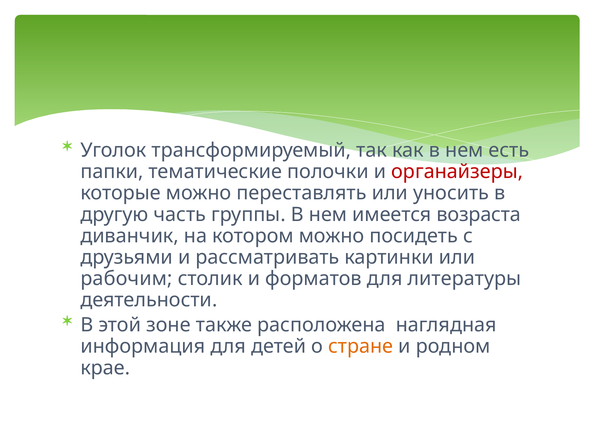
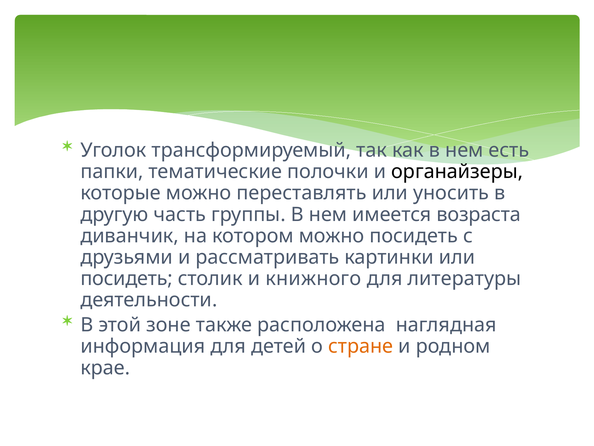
органайзеры colour: red -> black
рабочим at (126, 278): рабочим -> посидеть
форматов: форматов -> книжного
